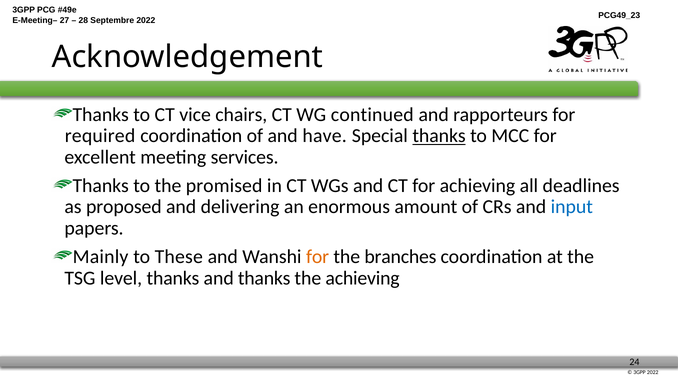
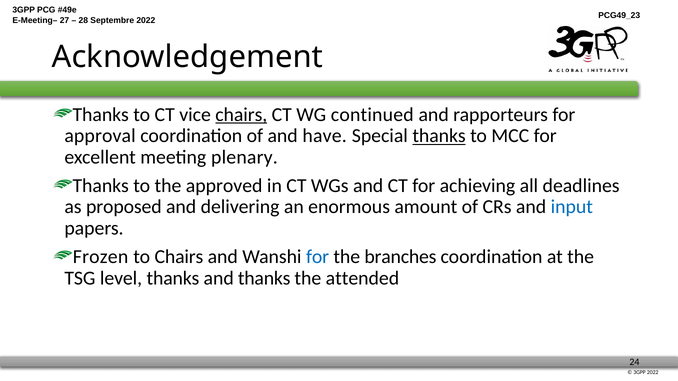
chairs at (241, 115) underline: none -> present
required: required -> approval
services: services -> plenary
promised: promised -> approved
Mainly: Mainly -> Frozen
to These: These -> Chairs
for at (318, 257) colour: orange -> blue
the achieving: achieving -> attended
